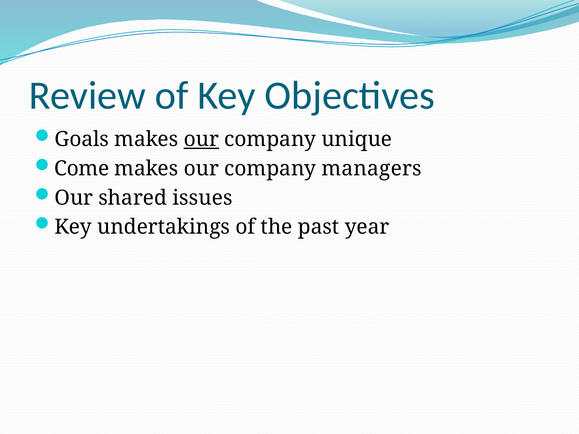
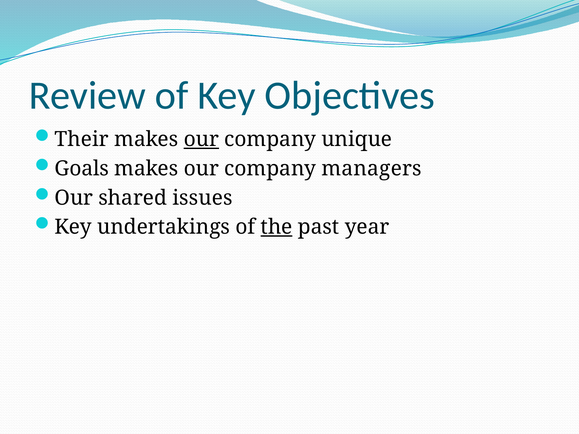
Goals: Goals -> Their
Come: Come -> Goals
the underline: none -> present
